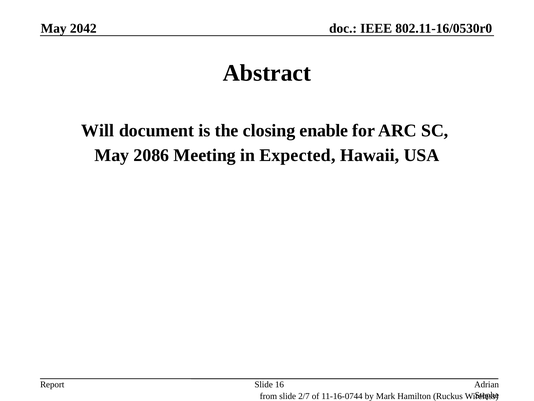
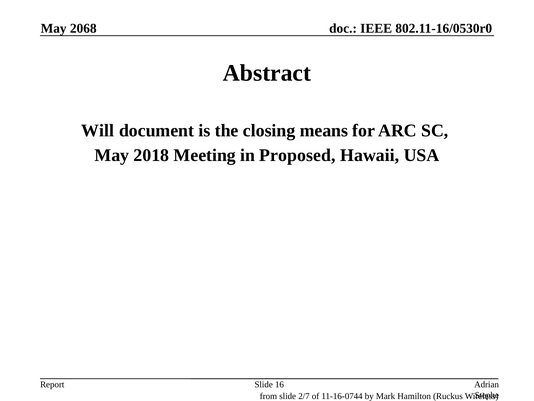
2042: 2042 -> 2068
enable: enable -> means
2086: 2086 -> 2018
Expected: Expected -> Proposed
